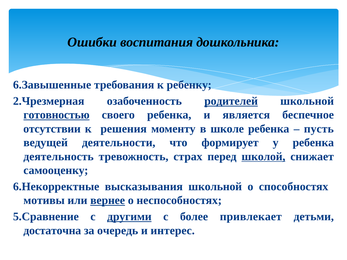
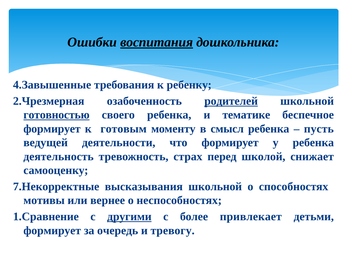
воспитания underline: none -> present
6.Завышенные: 6.Завышенные -> 4.Завышенные
является: является -> тематике
отсутствии at (52, 129): отсутствии -> формирует
решения: решения -> готовым
школе: школе -> смысл
школой underline: present -> none
6.Некорректные: 6.Некорректные -> 7.Некорректные
вернее underline: present -> none
5.Сравнение: 5.Сравнение -> 1.Сравнение
достаточна at (52, 231): достаточна -> формирует
интерес: интерес -> тревогу
